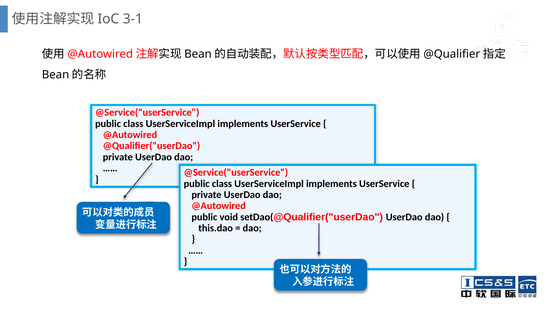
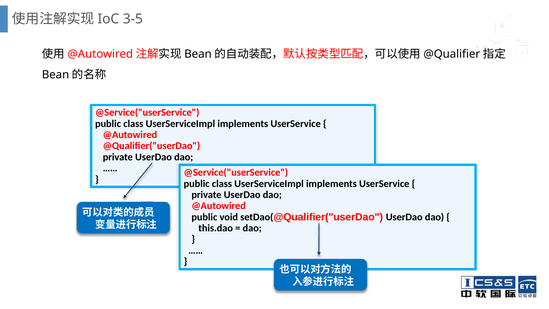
3-1: 3-1 -> 3-5
